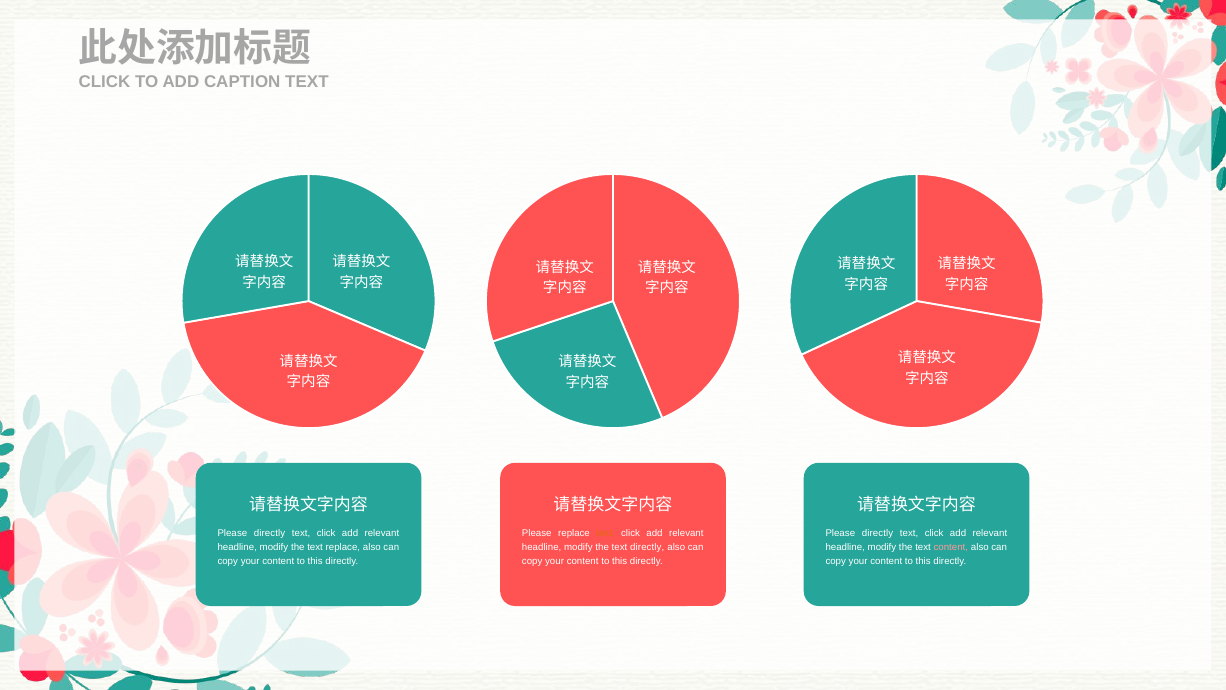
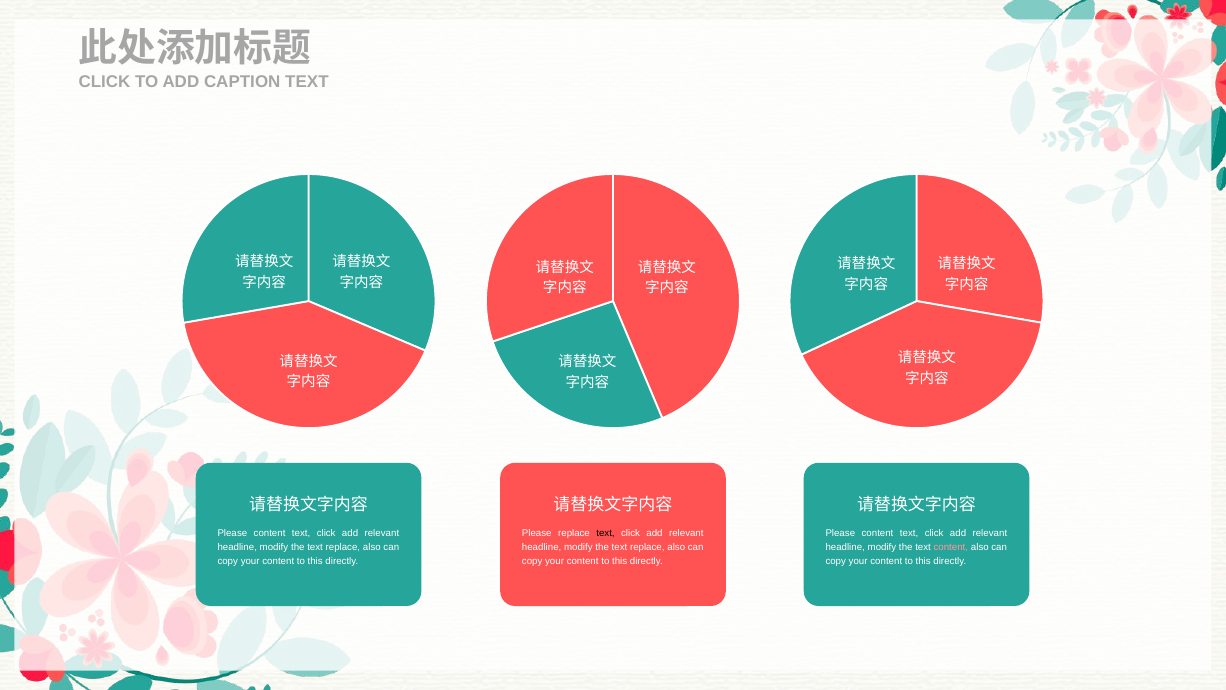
directly at (270, 533): directly -> content
text at (605, 533) colour: orange -> black
directly at (877, 533): directly -> content
directly at (647, 547): directly -> replace
